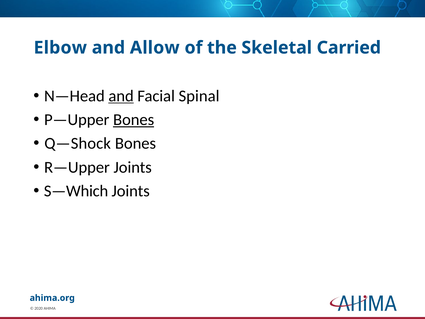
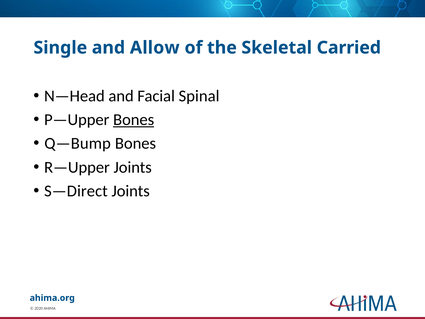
Elbow: Elbow -> Single
and at (121, 96) underline: present -> none
Q—Shock: Q—Shock -> Q—Bump
S—Which: S—Which -> S—Direct
